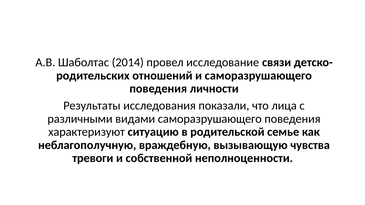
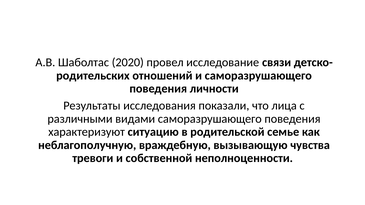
2014: 2014 -> 2020
